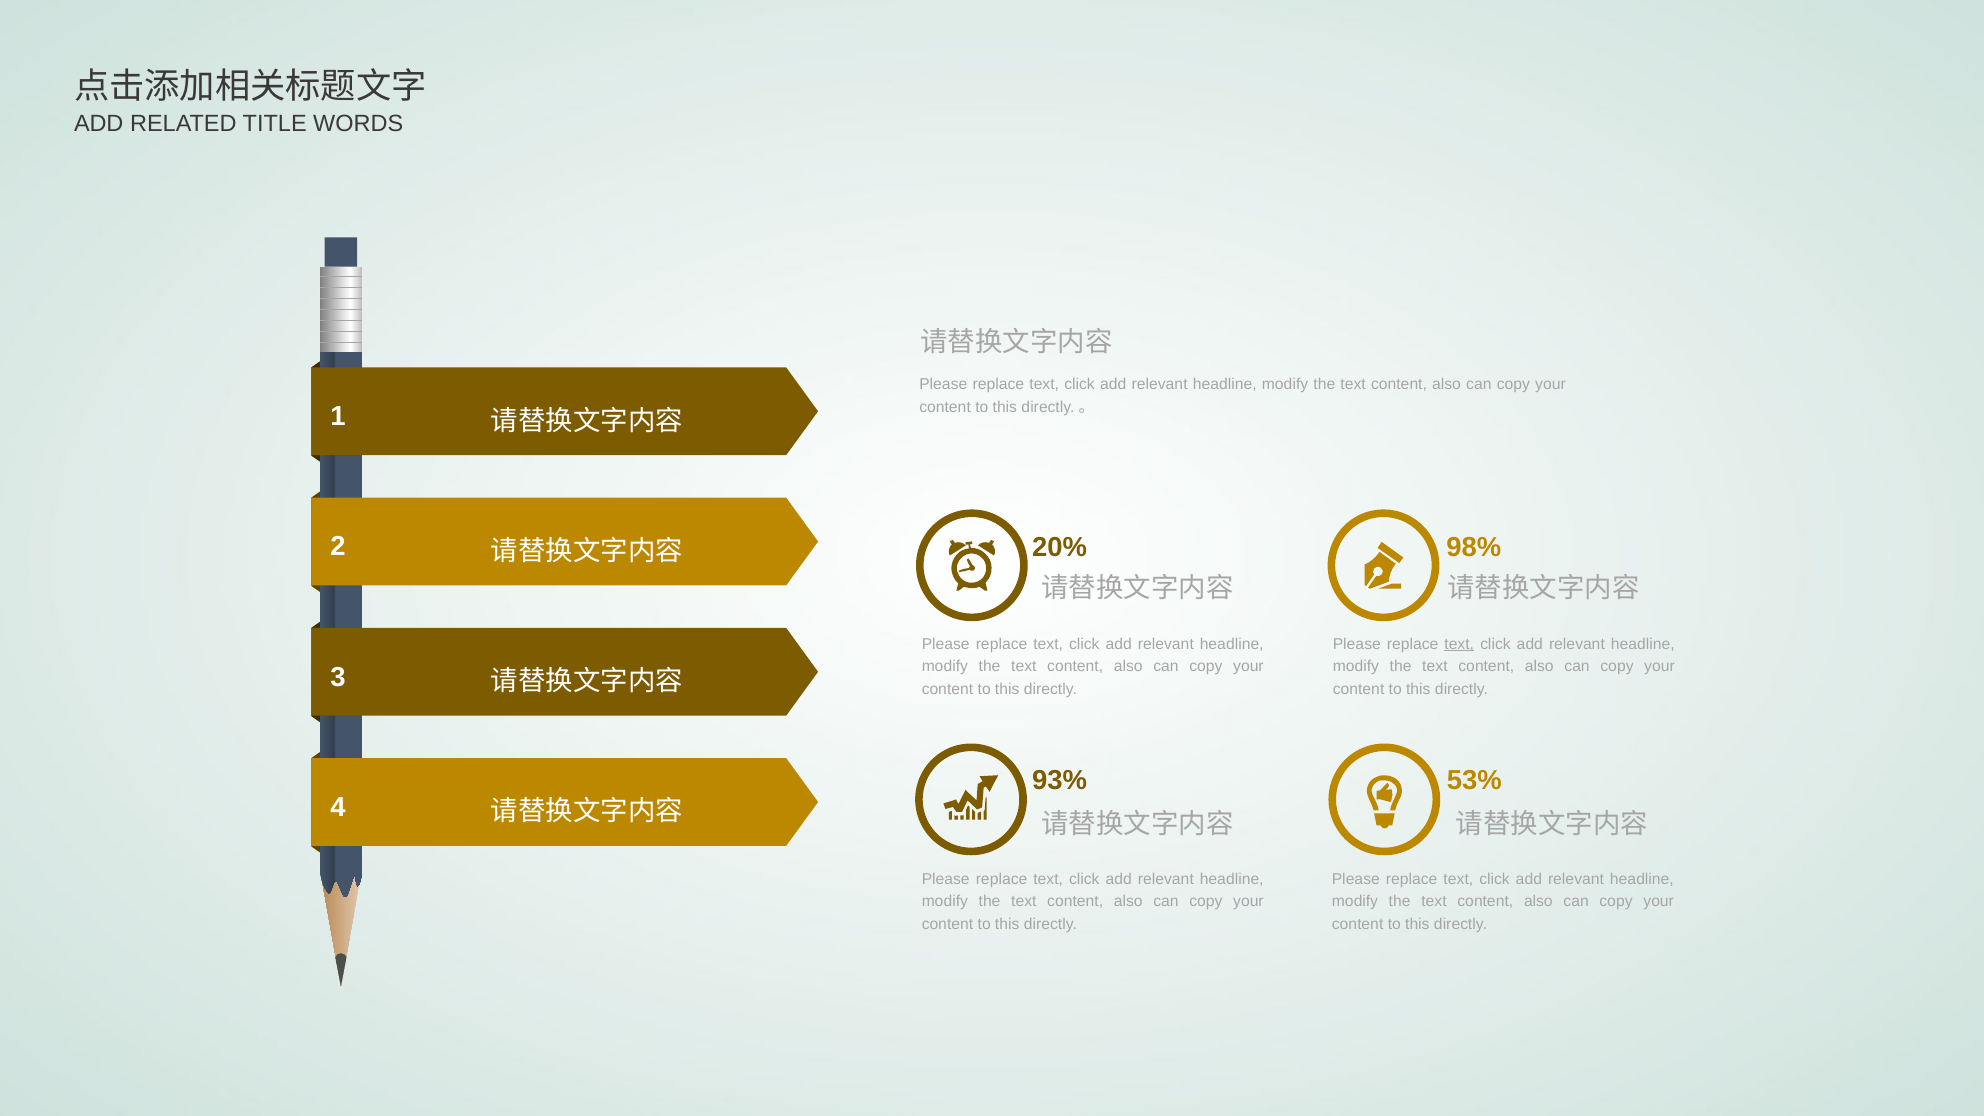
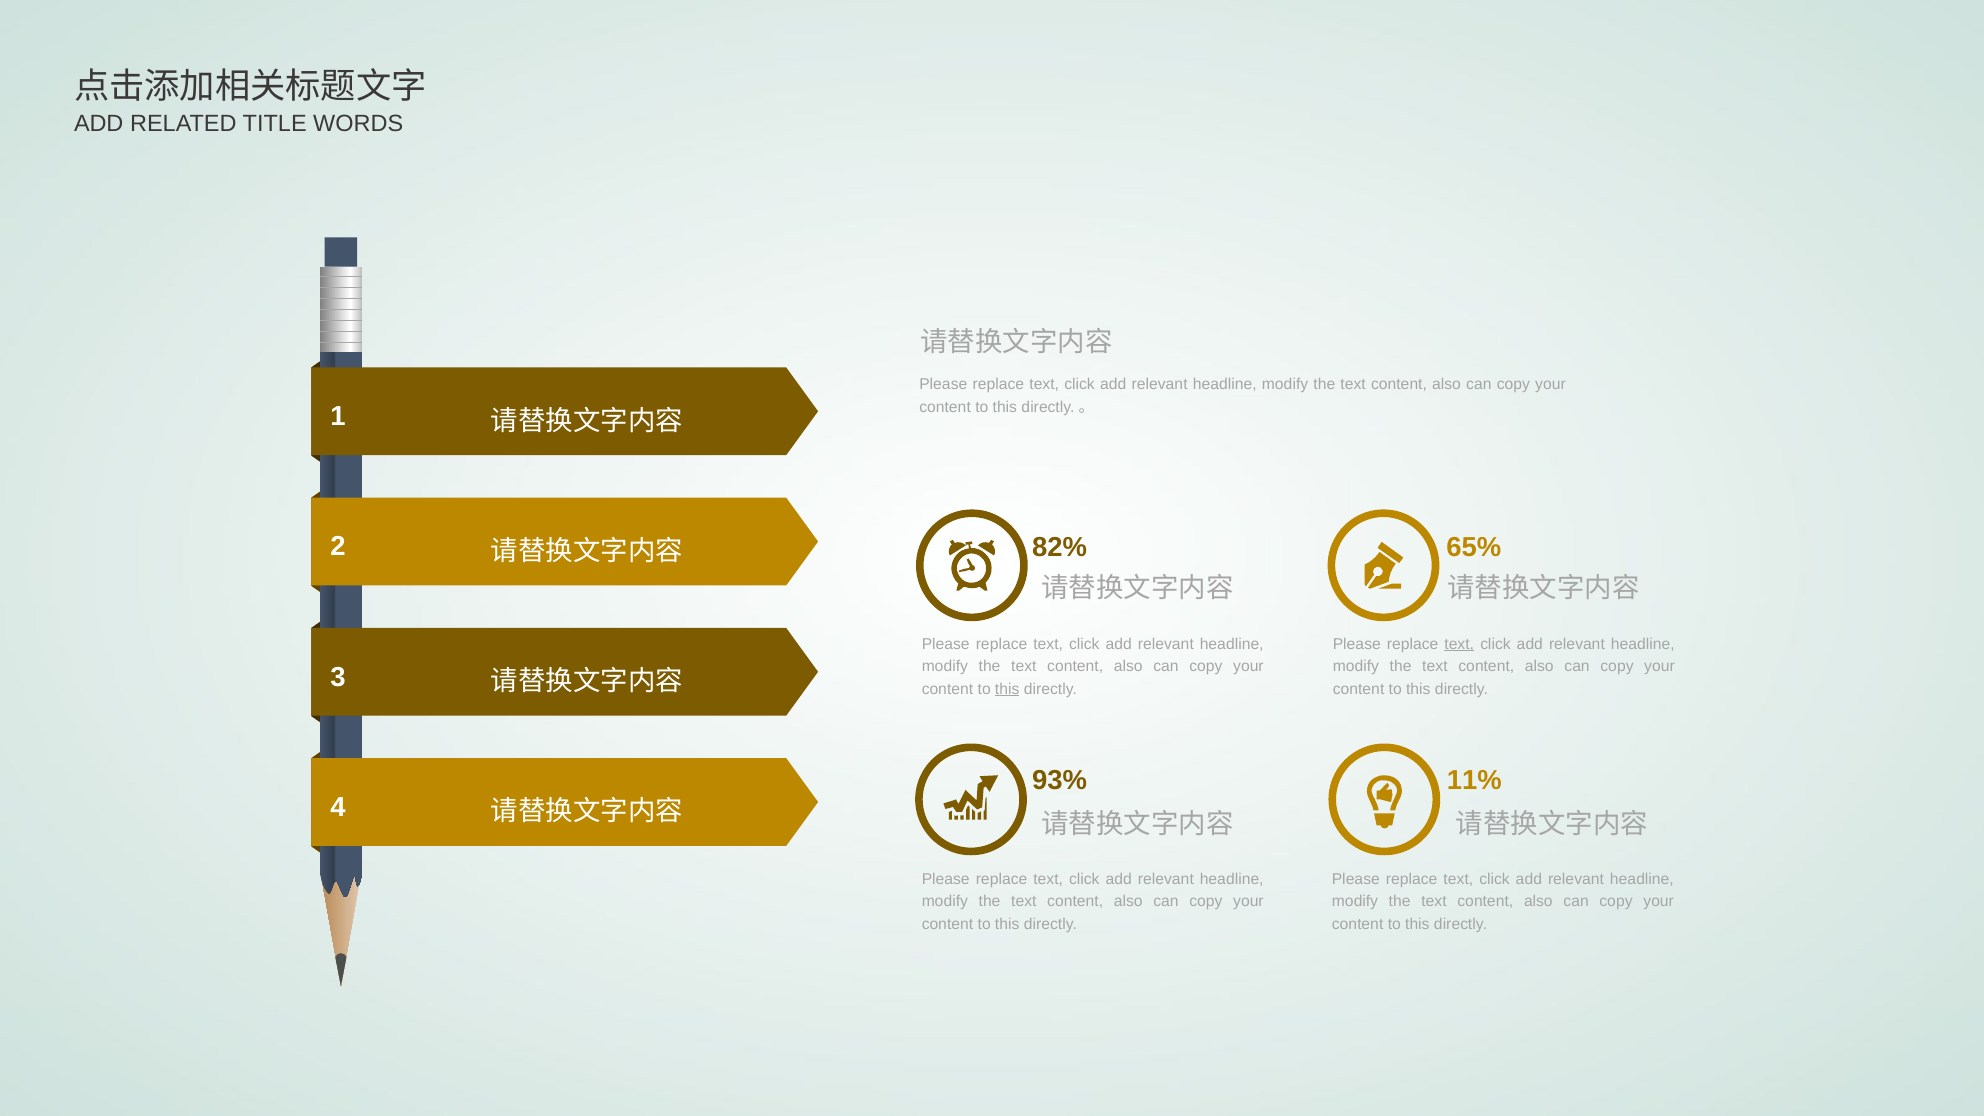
20%: 20% -> 82%
98%: 98% -> 65%
this at (1007, 689) underline: none -> present
53%: 53% -> 11%
